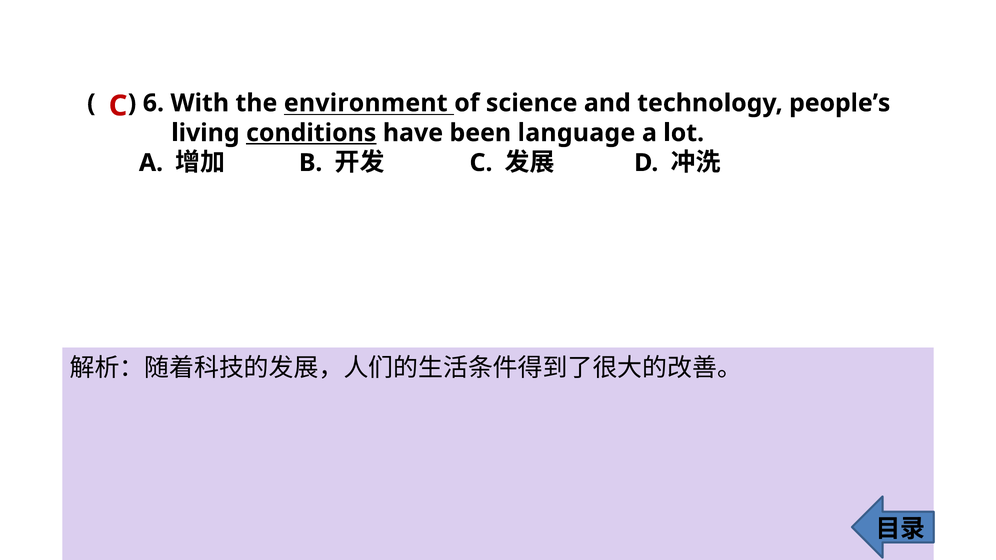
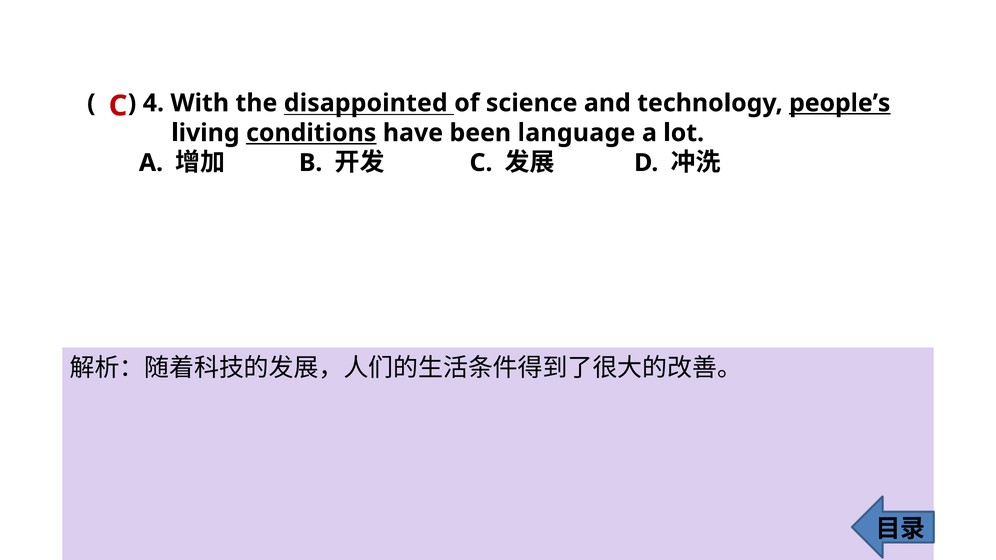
6: 6 -> 4
environment: environment -> disappointed
people’s underline: none -> present
